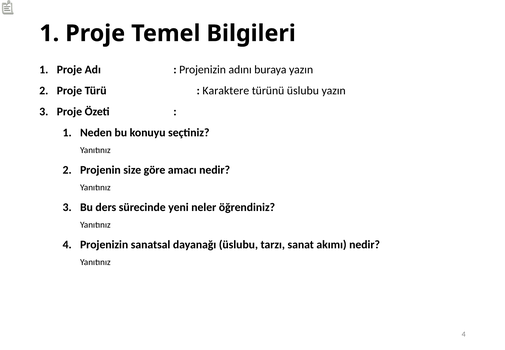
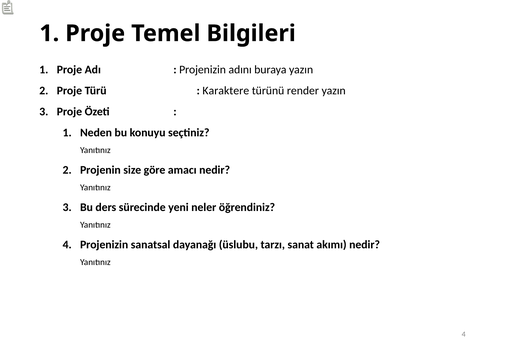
türünü üslubu: üslubu -> render
